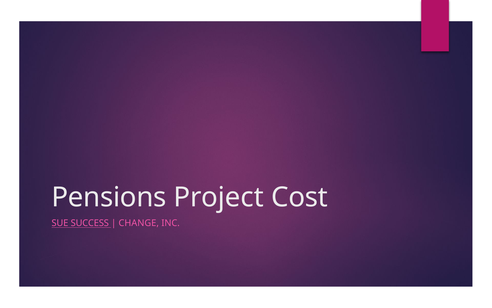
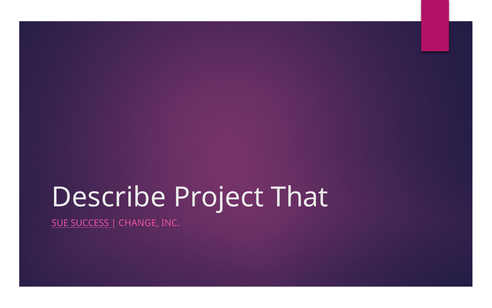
Pensions: Pensions -> Describe
Cost: Cost -> That
